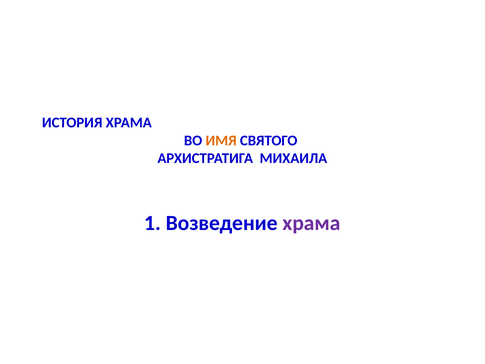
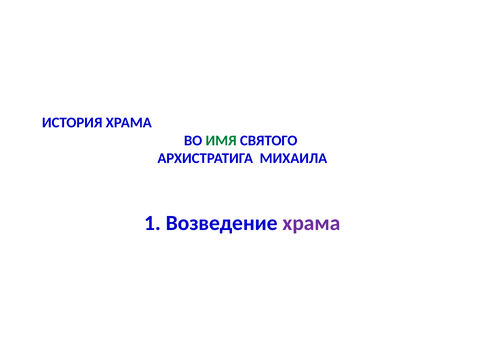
ИМЯ colour: orange -> green
